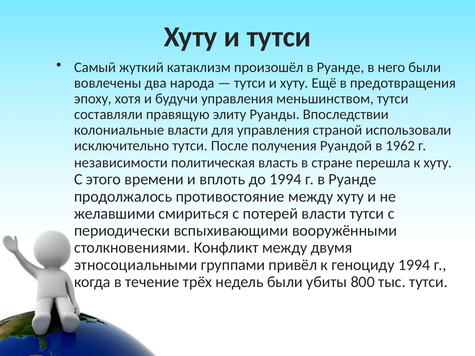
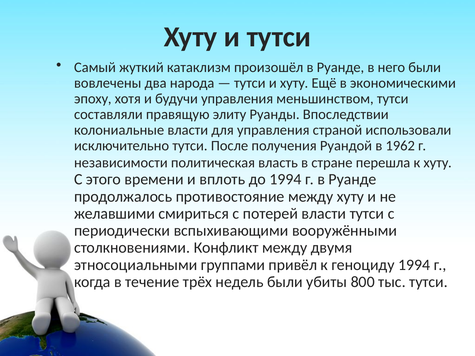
предотвращения: предотвращения -> экономическими
